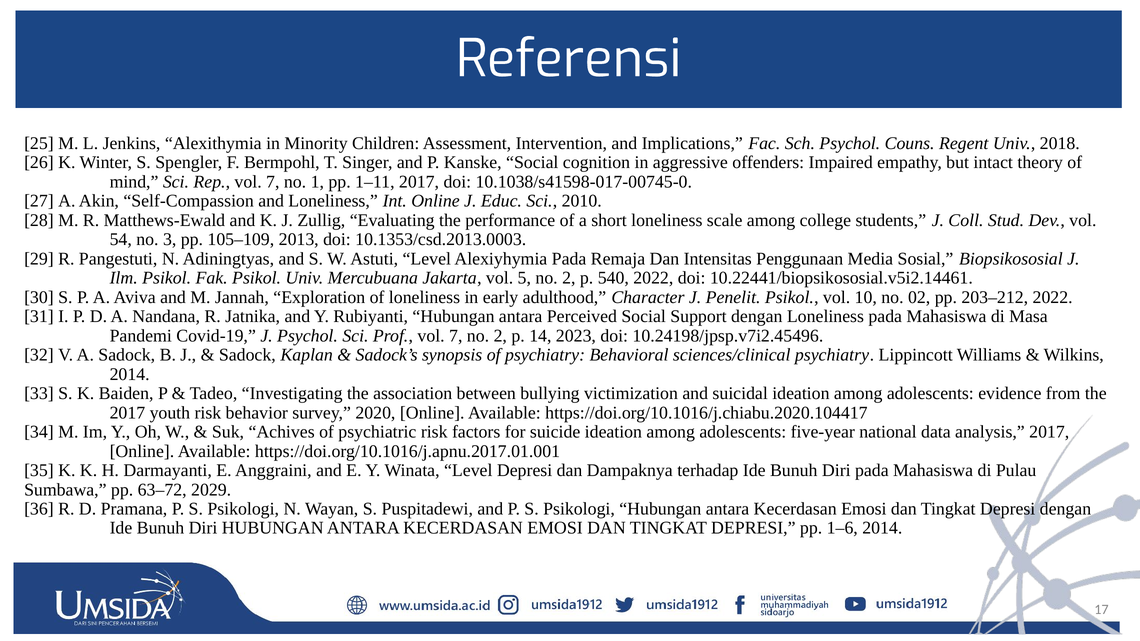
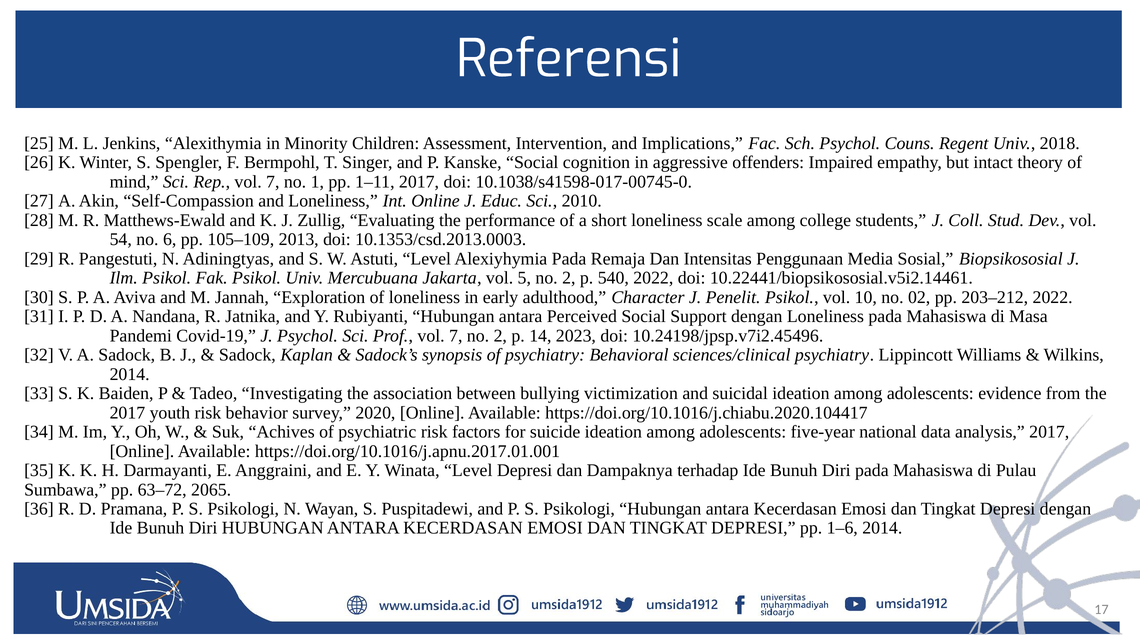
3: 3 -> 6
2029: 2029 -> 2065
